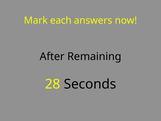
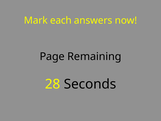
After: After -> Page
